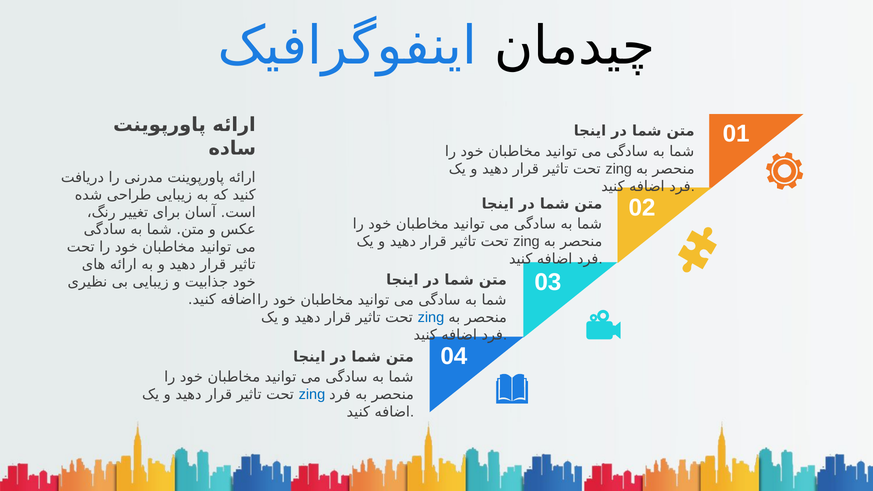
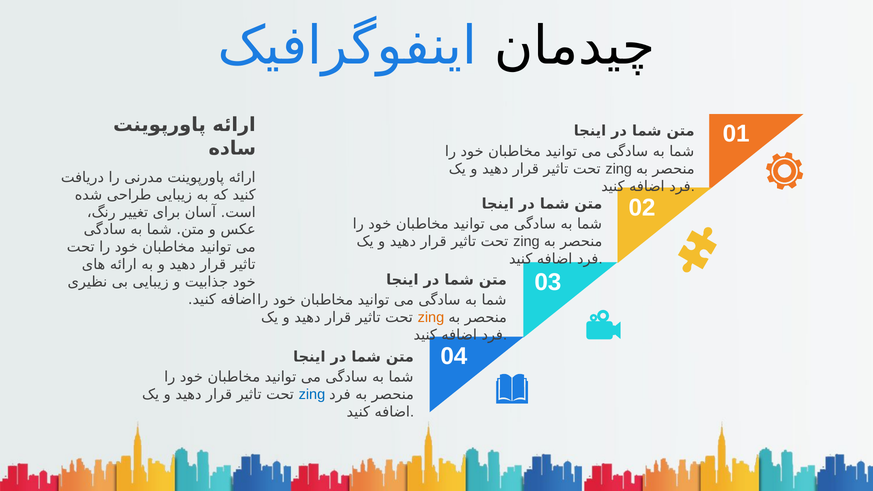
zing at (431, 318) colour: blue -> orange
